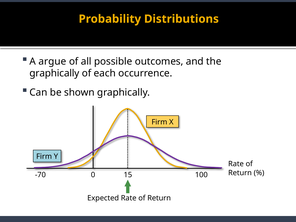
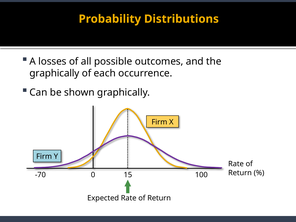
argue: argue -> losses
